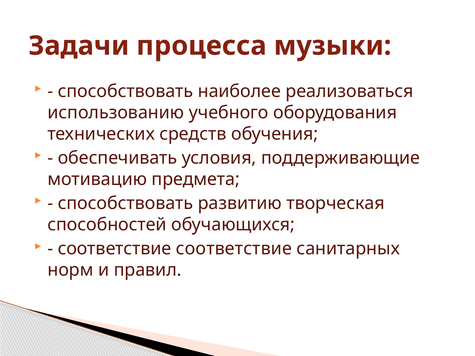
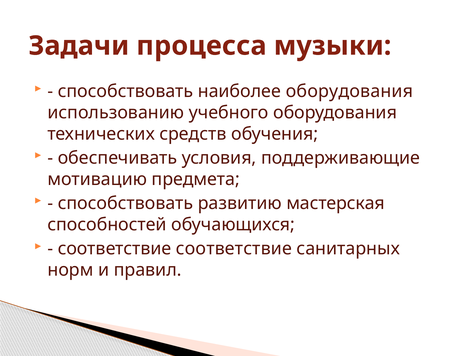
наиболее реализоваться: реализоваться -> оборудования
творческая: творческая -> мастерская
